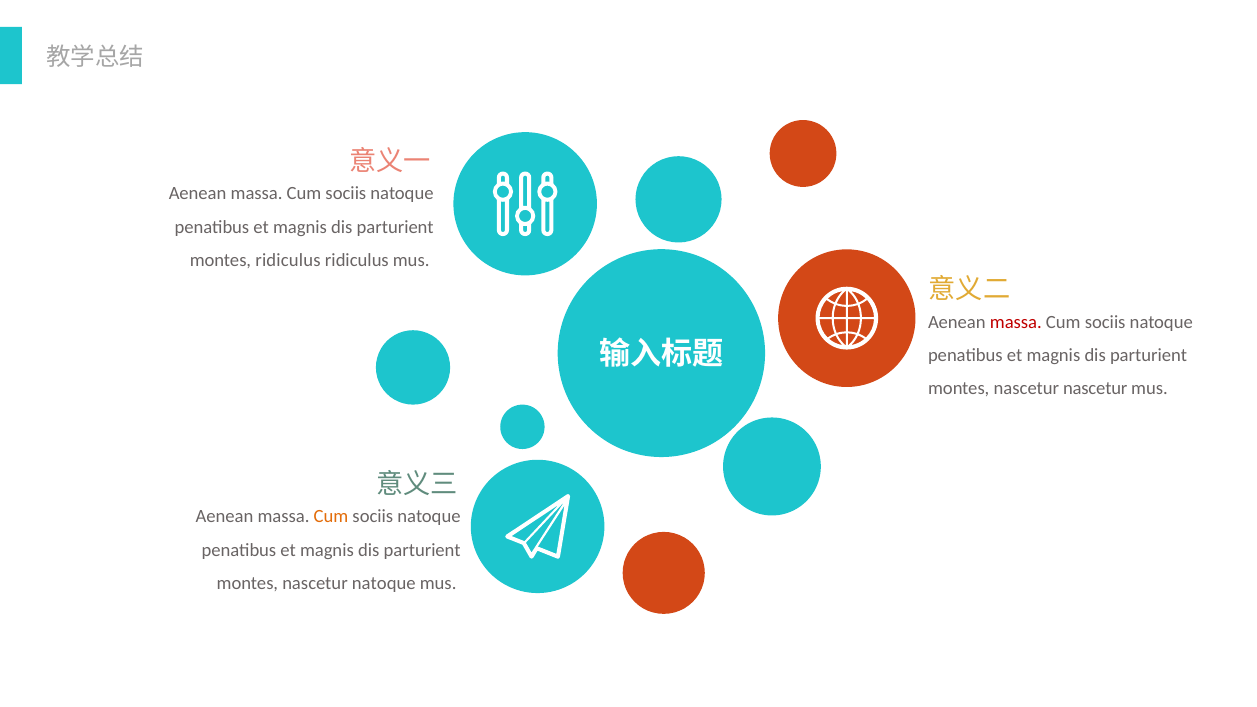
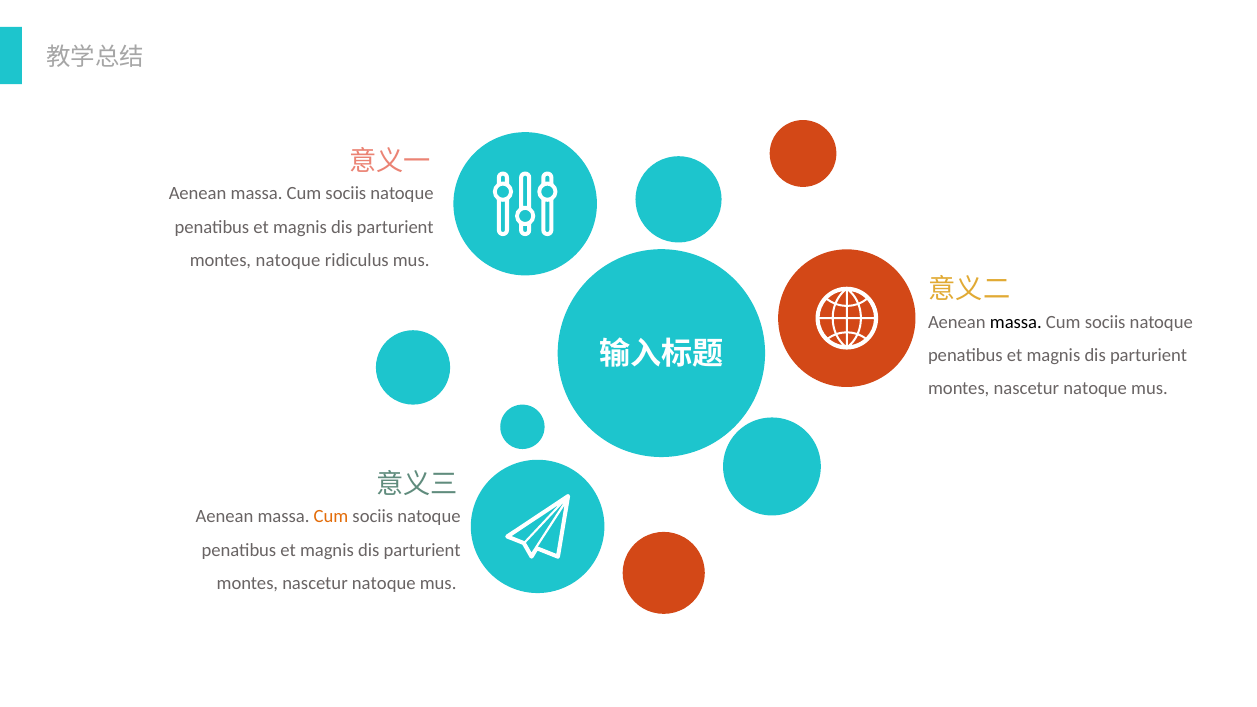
montes ridiculus: ridiculus -> natoque
massa at (1016, 322) colour: red -> black
nascetur at (1095, 389): nascetur -> natoque
